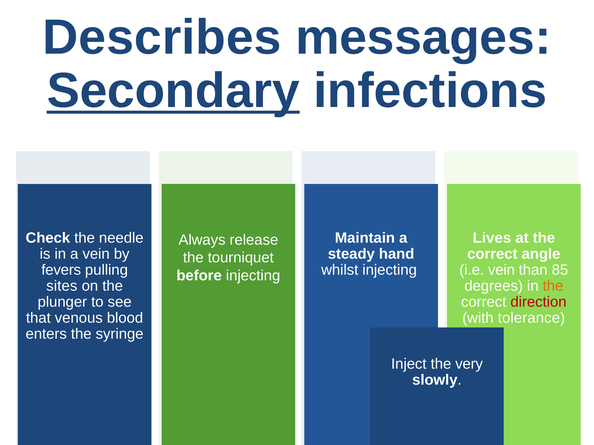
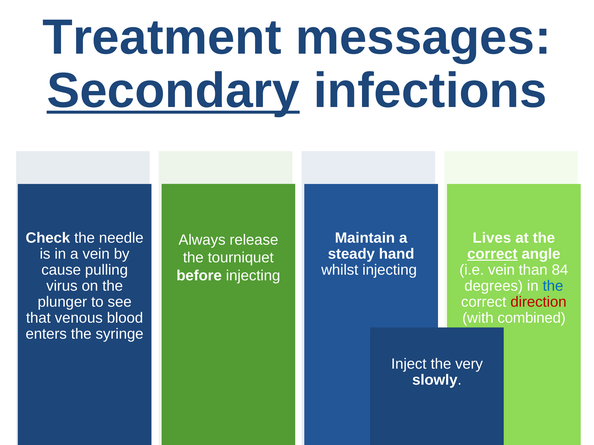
Describes: Describes -> Treatment
correct at (492, 254) underline: none -> present
fevers: fevers -> cause
85: 85 -> 84
sites: sites -> virus
the at (553, 286) colour: orange -> blue
tolerance: tolerance -> combined
